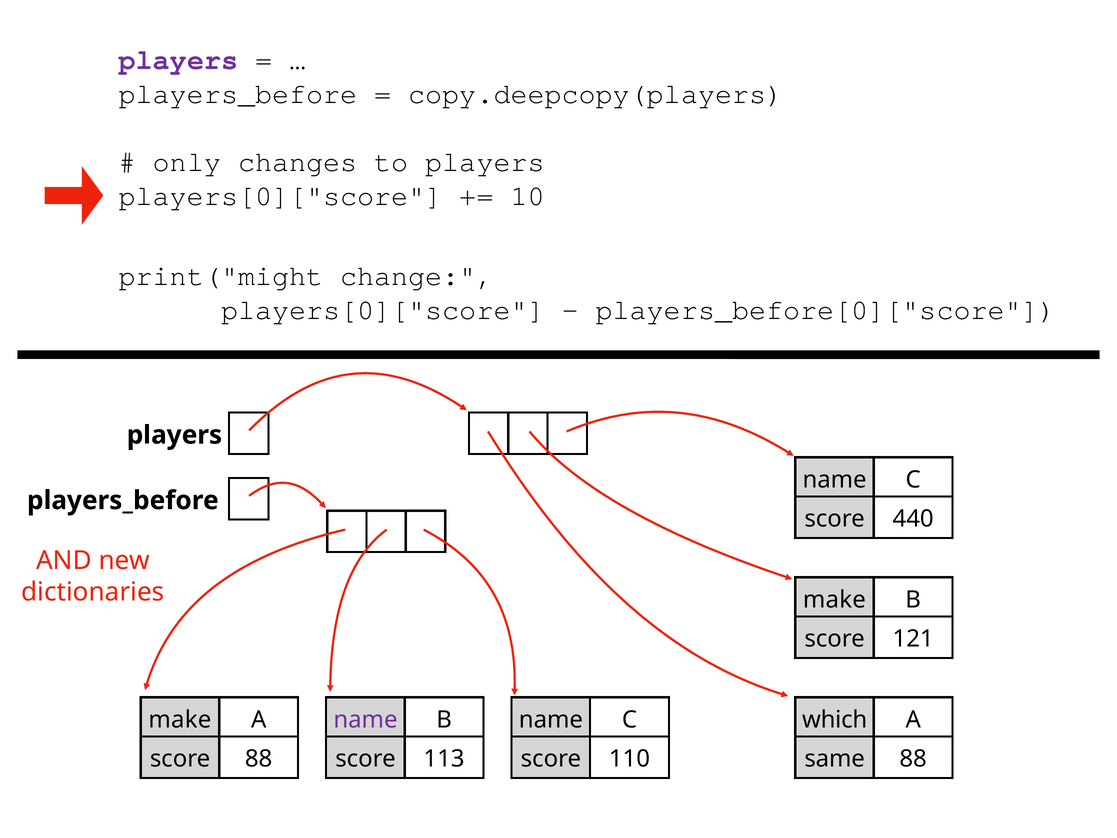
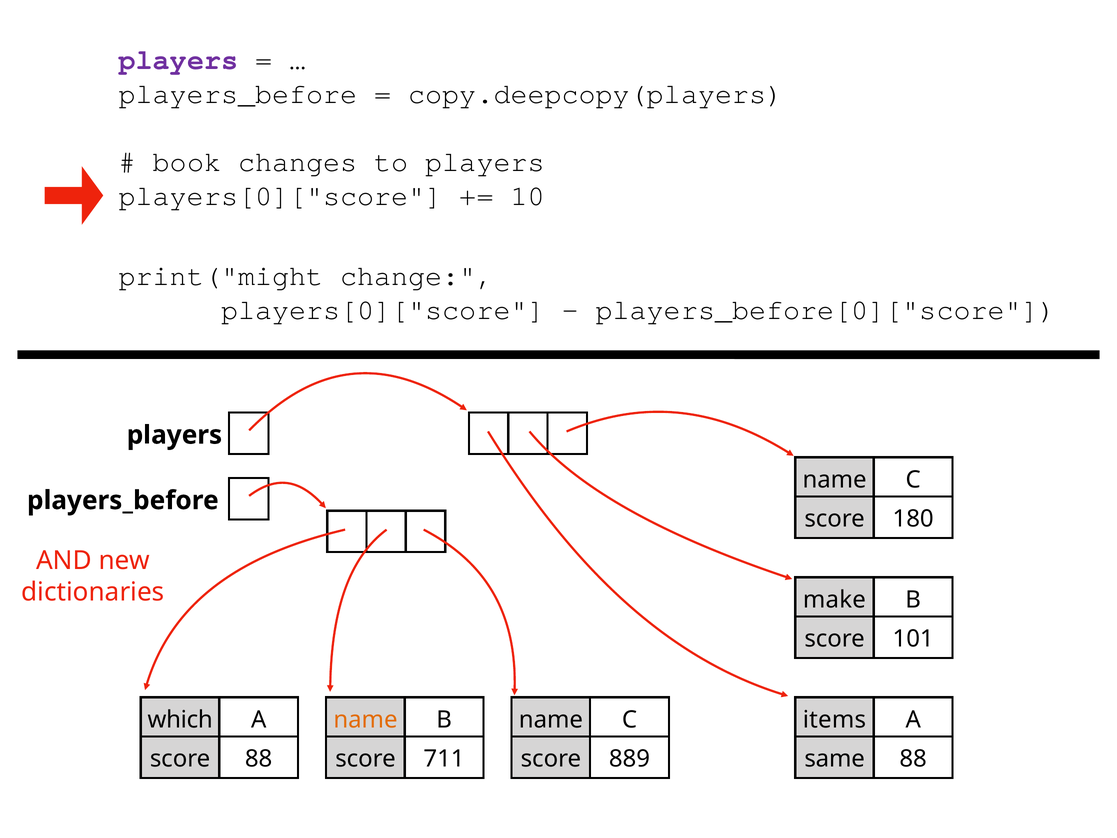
only: only -> book
440: 440 -> 180
121: 121 -> 101
make at (180, 719): make -> which
name at (365, 719) colour: purple -> orange
which: which -> items
113: 113 -> 711
110: 110 -> 889
